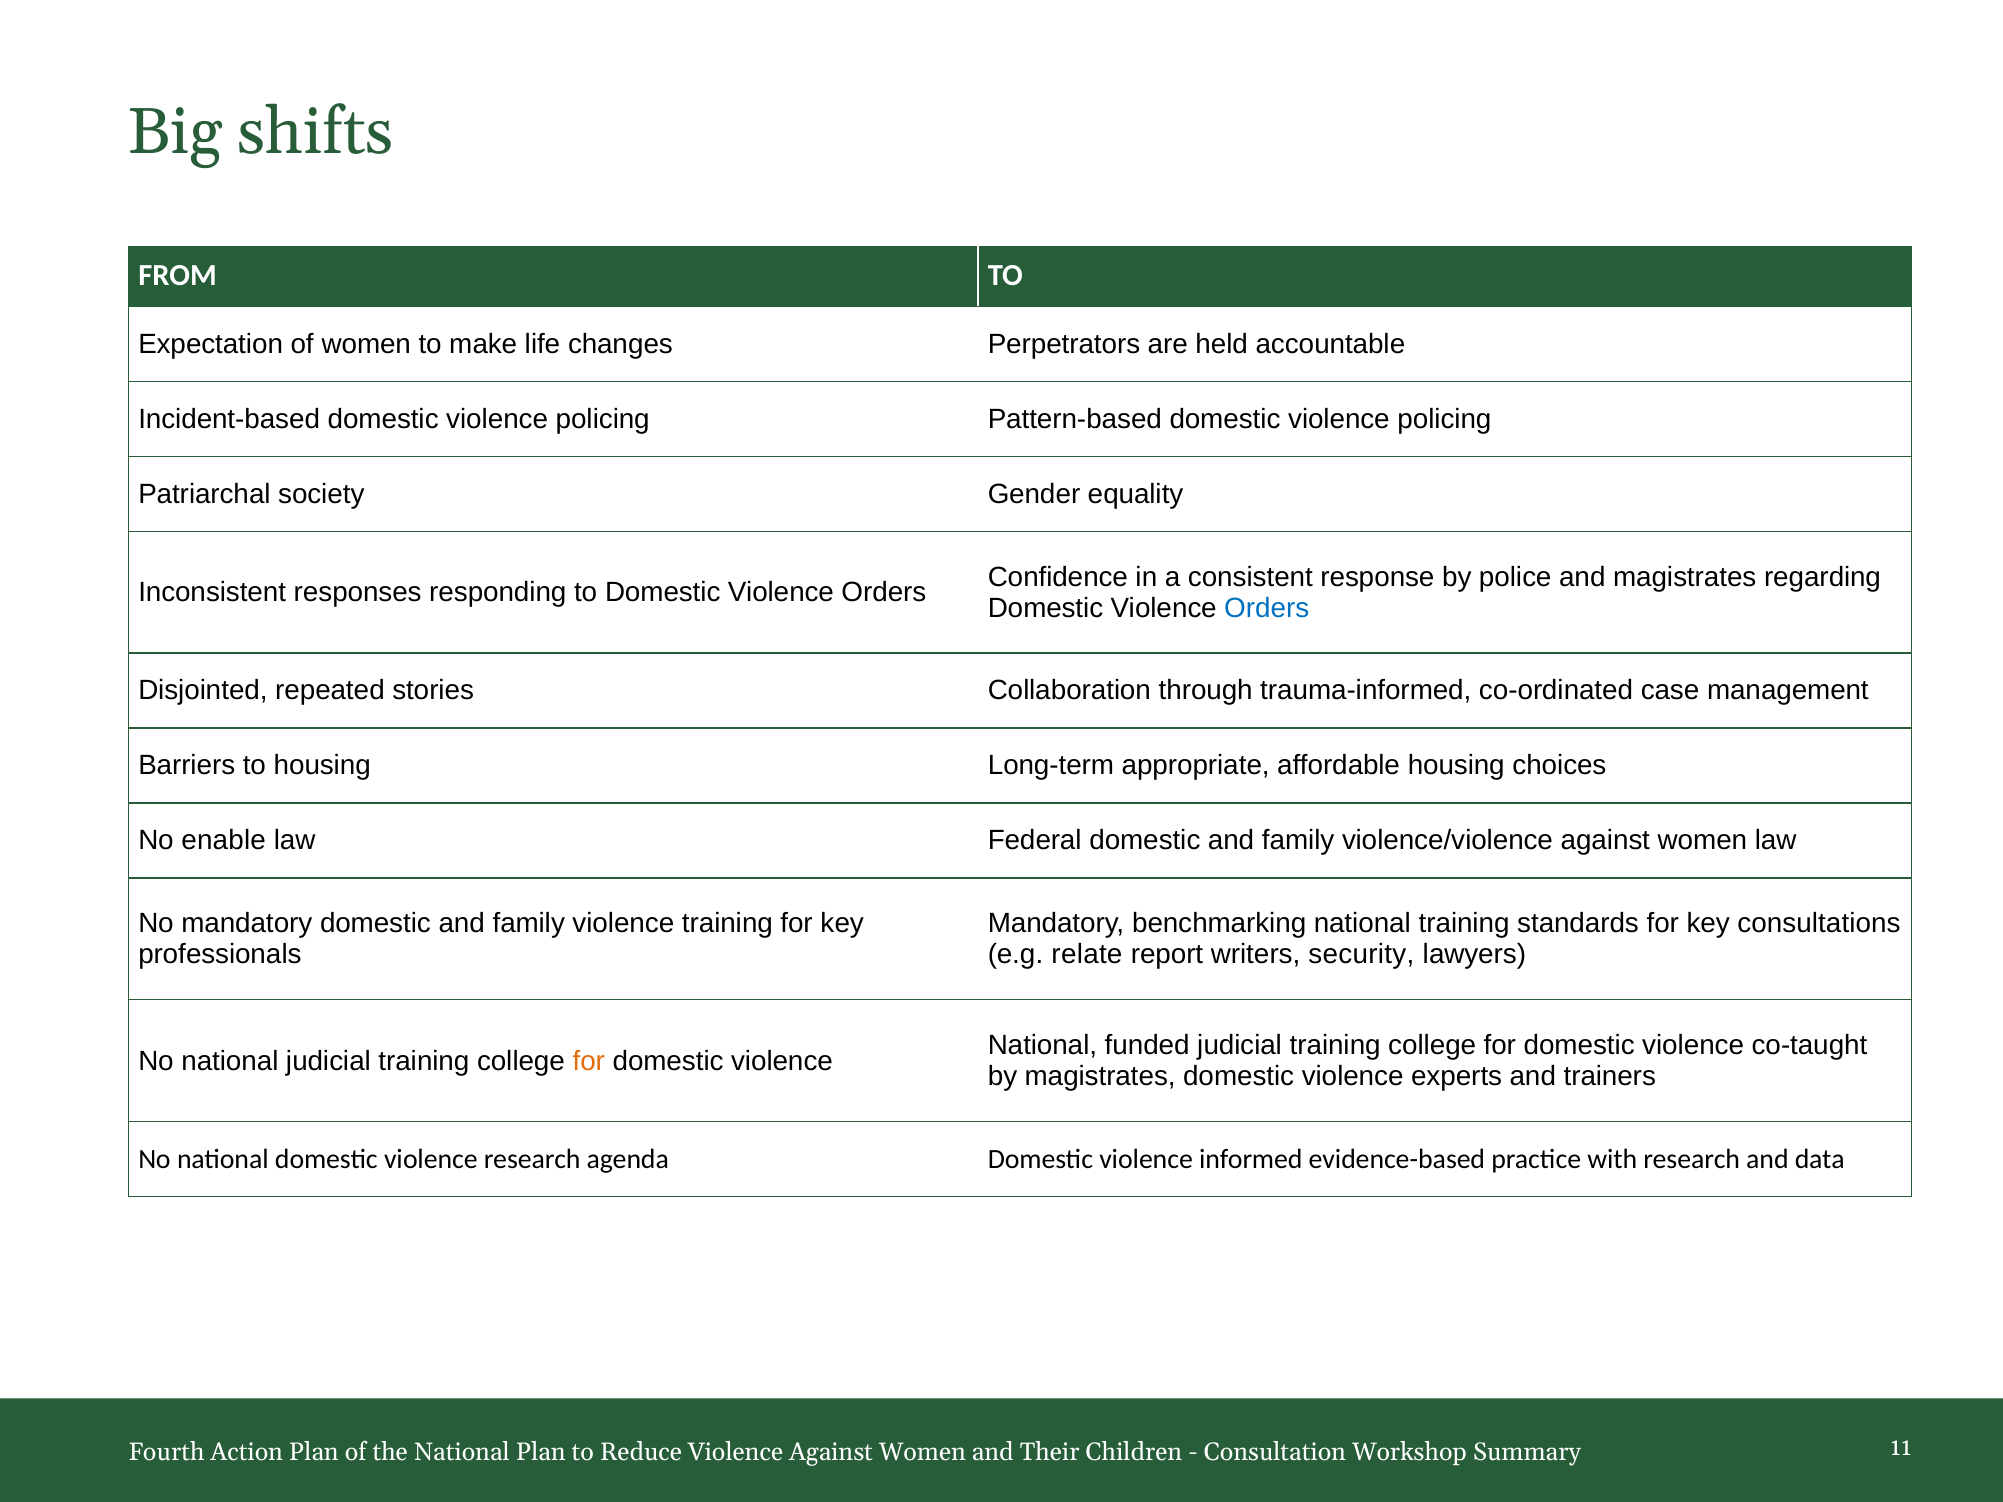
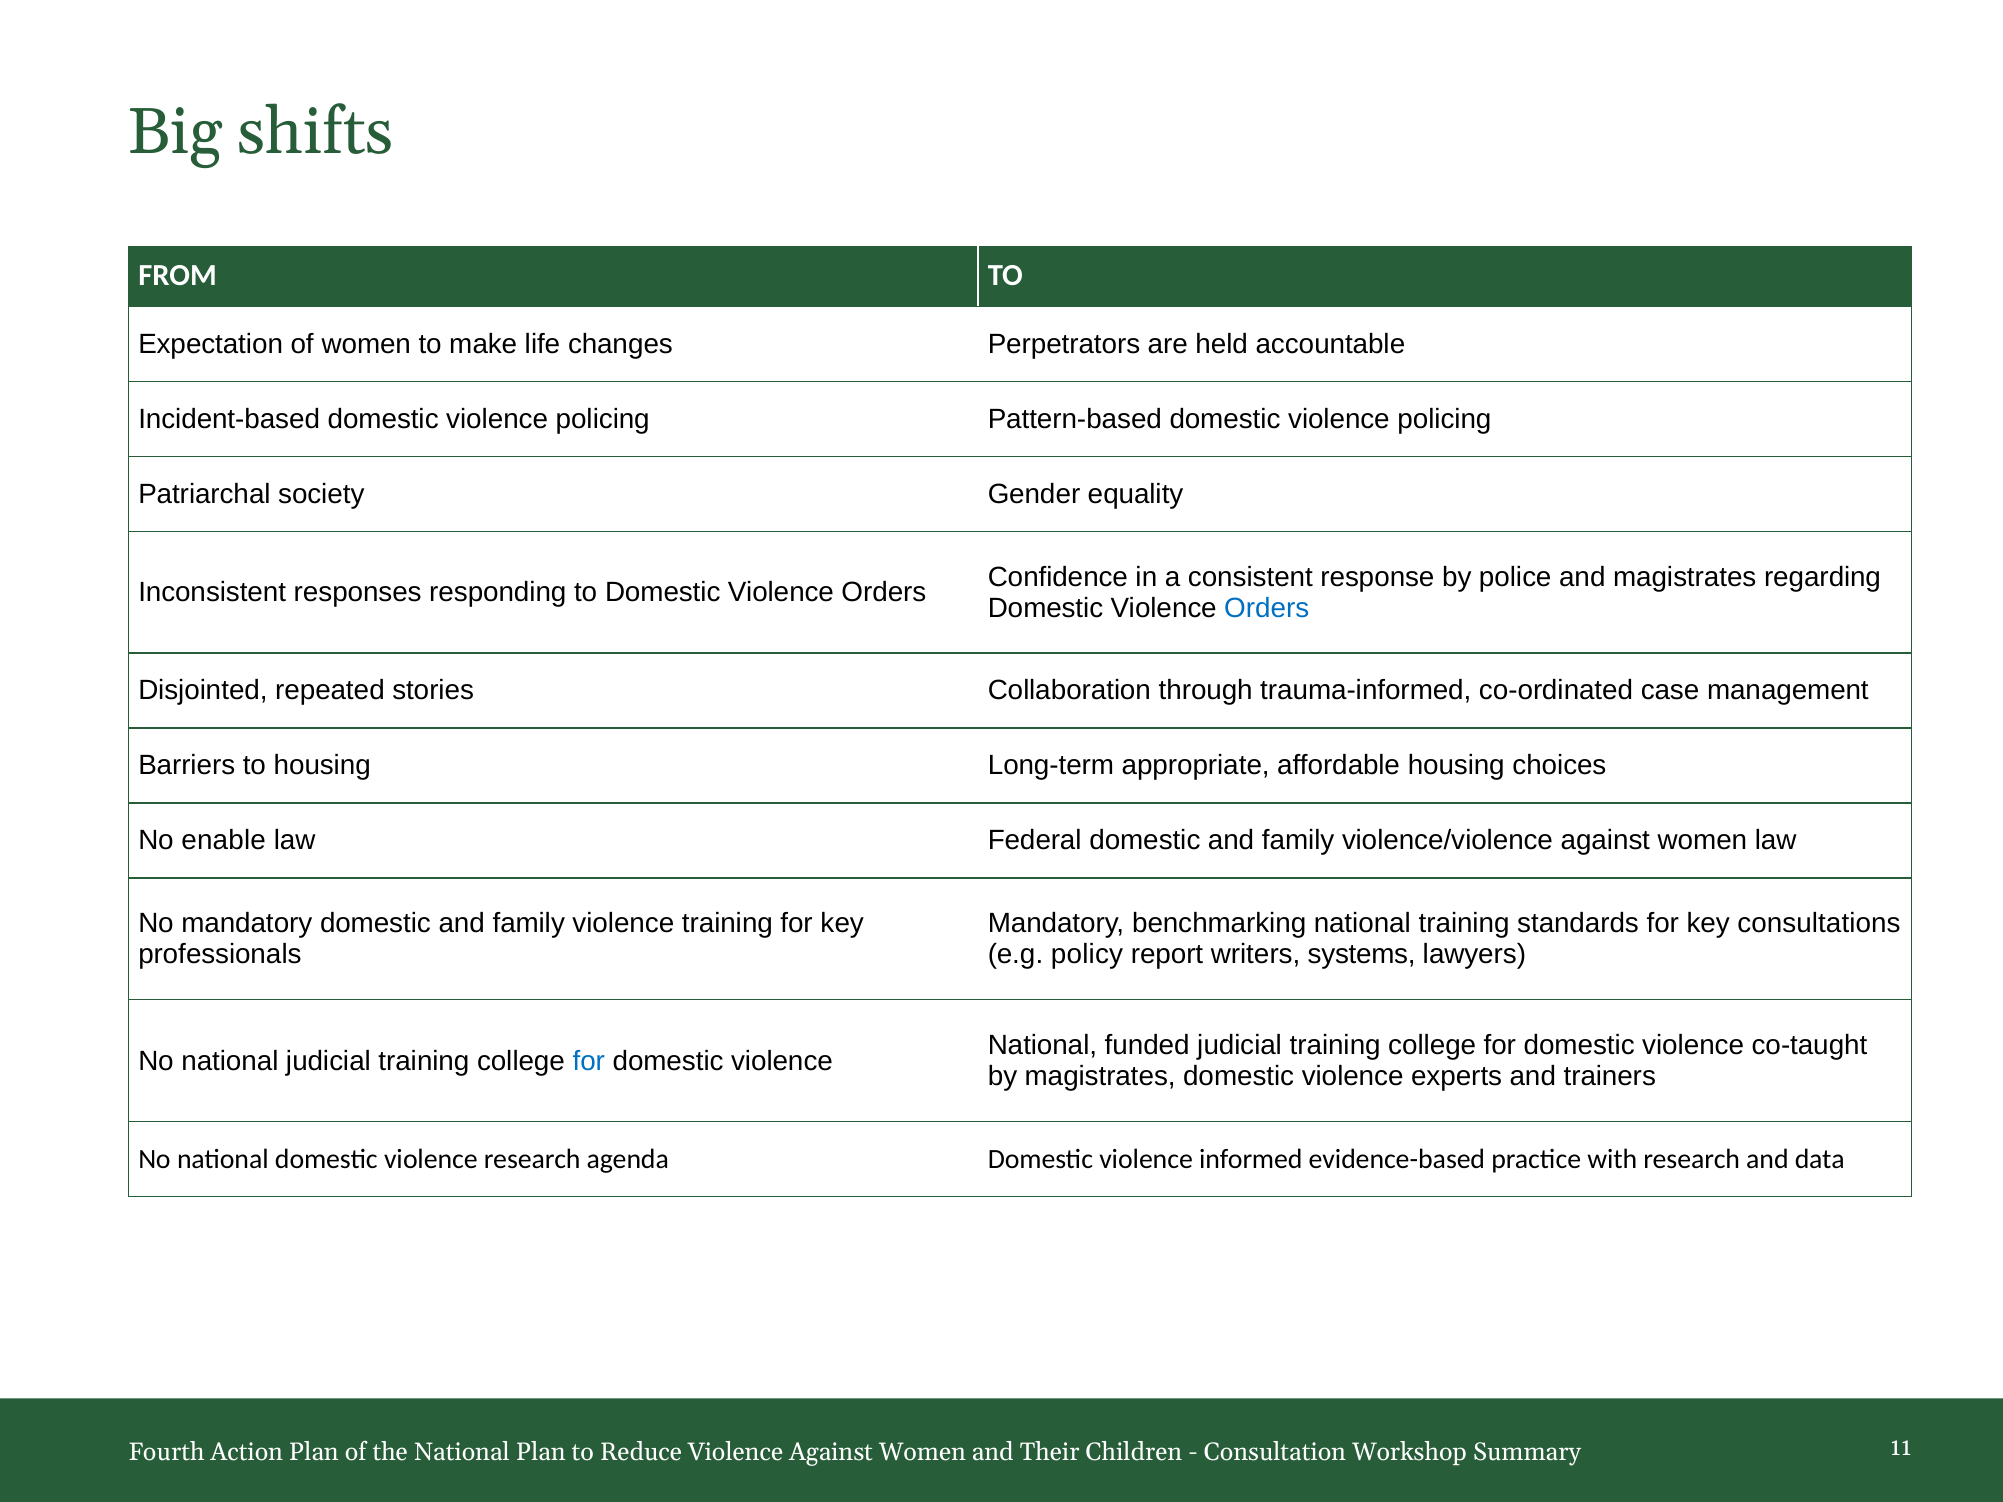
relate: relate -> policy
security: security -> systems
for at (589, 1061) colour: orange -> blue
